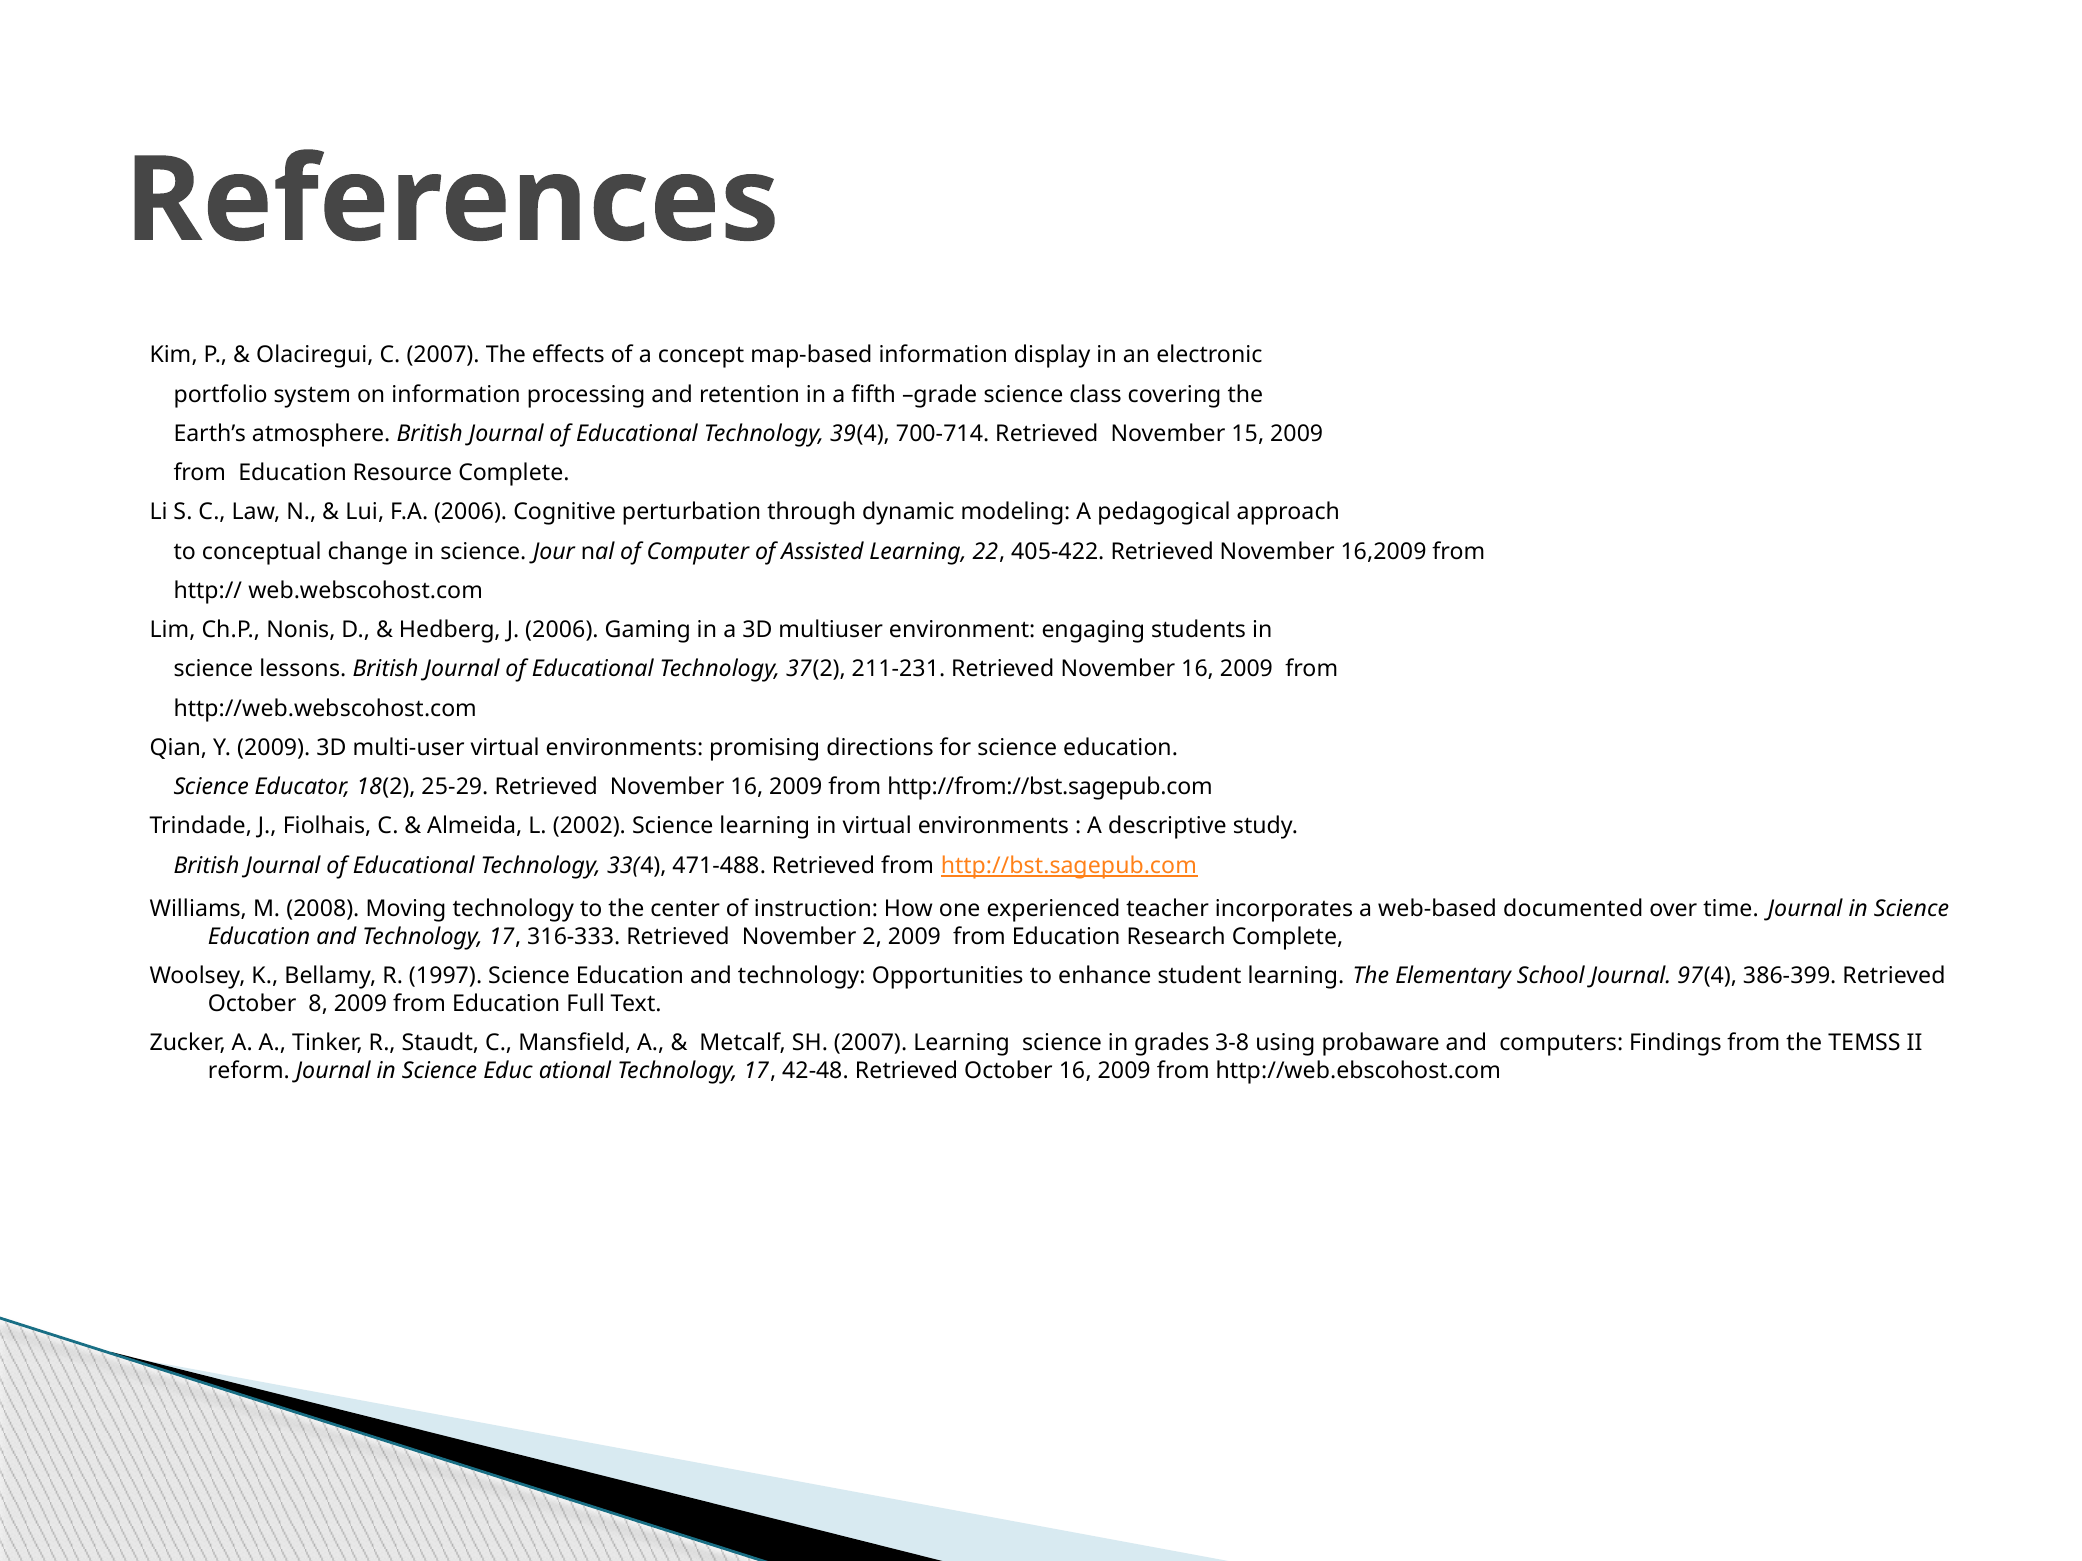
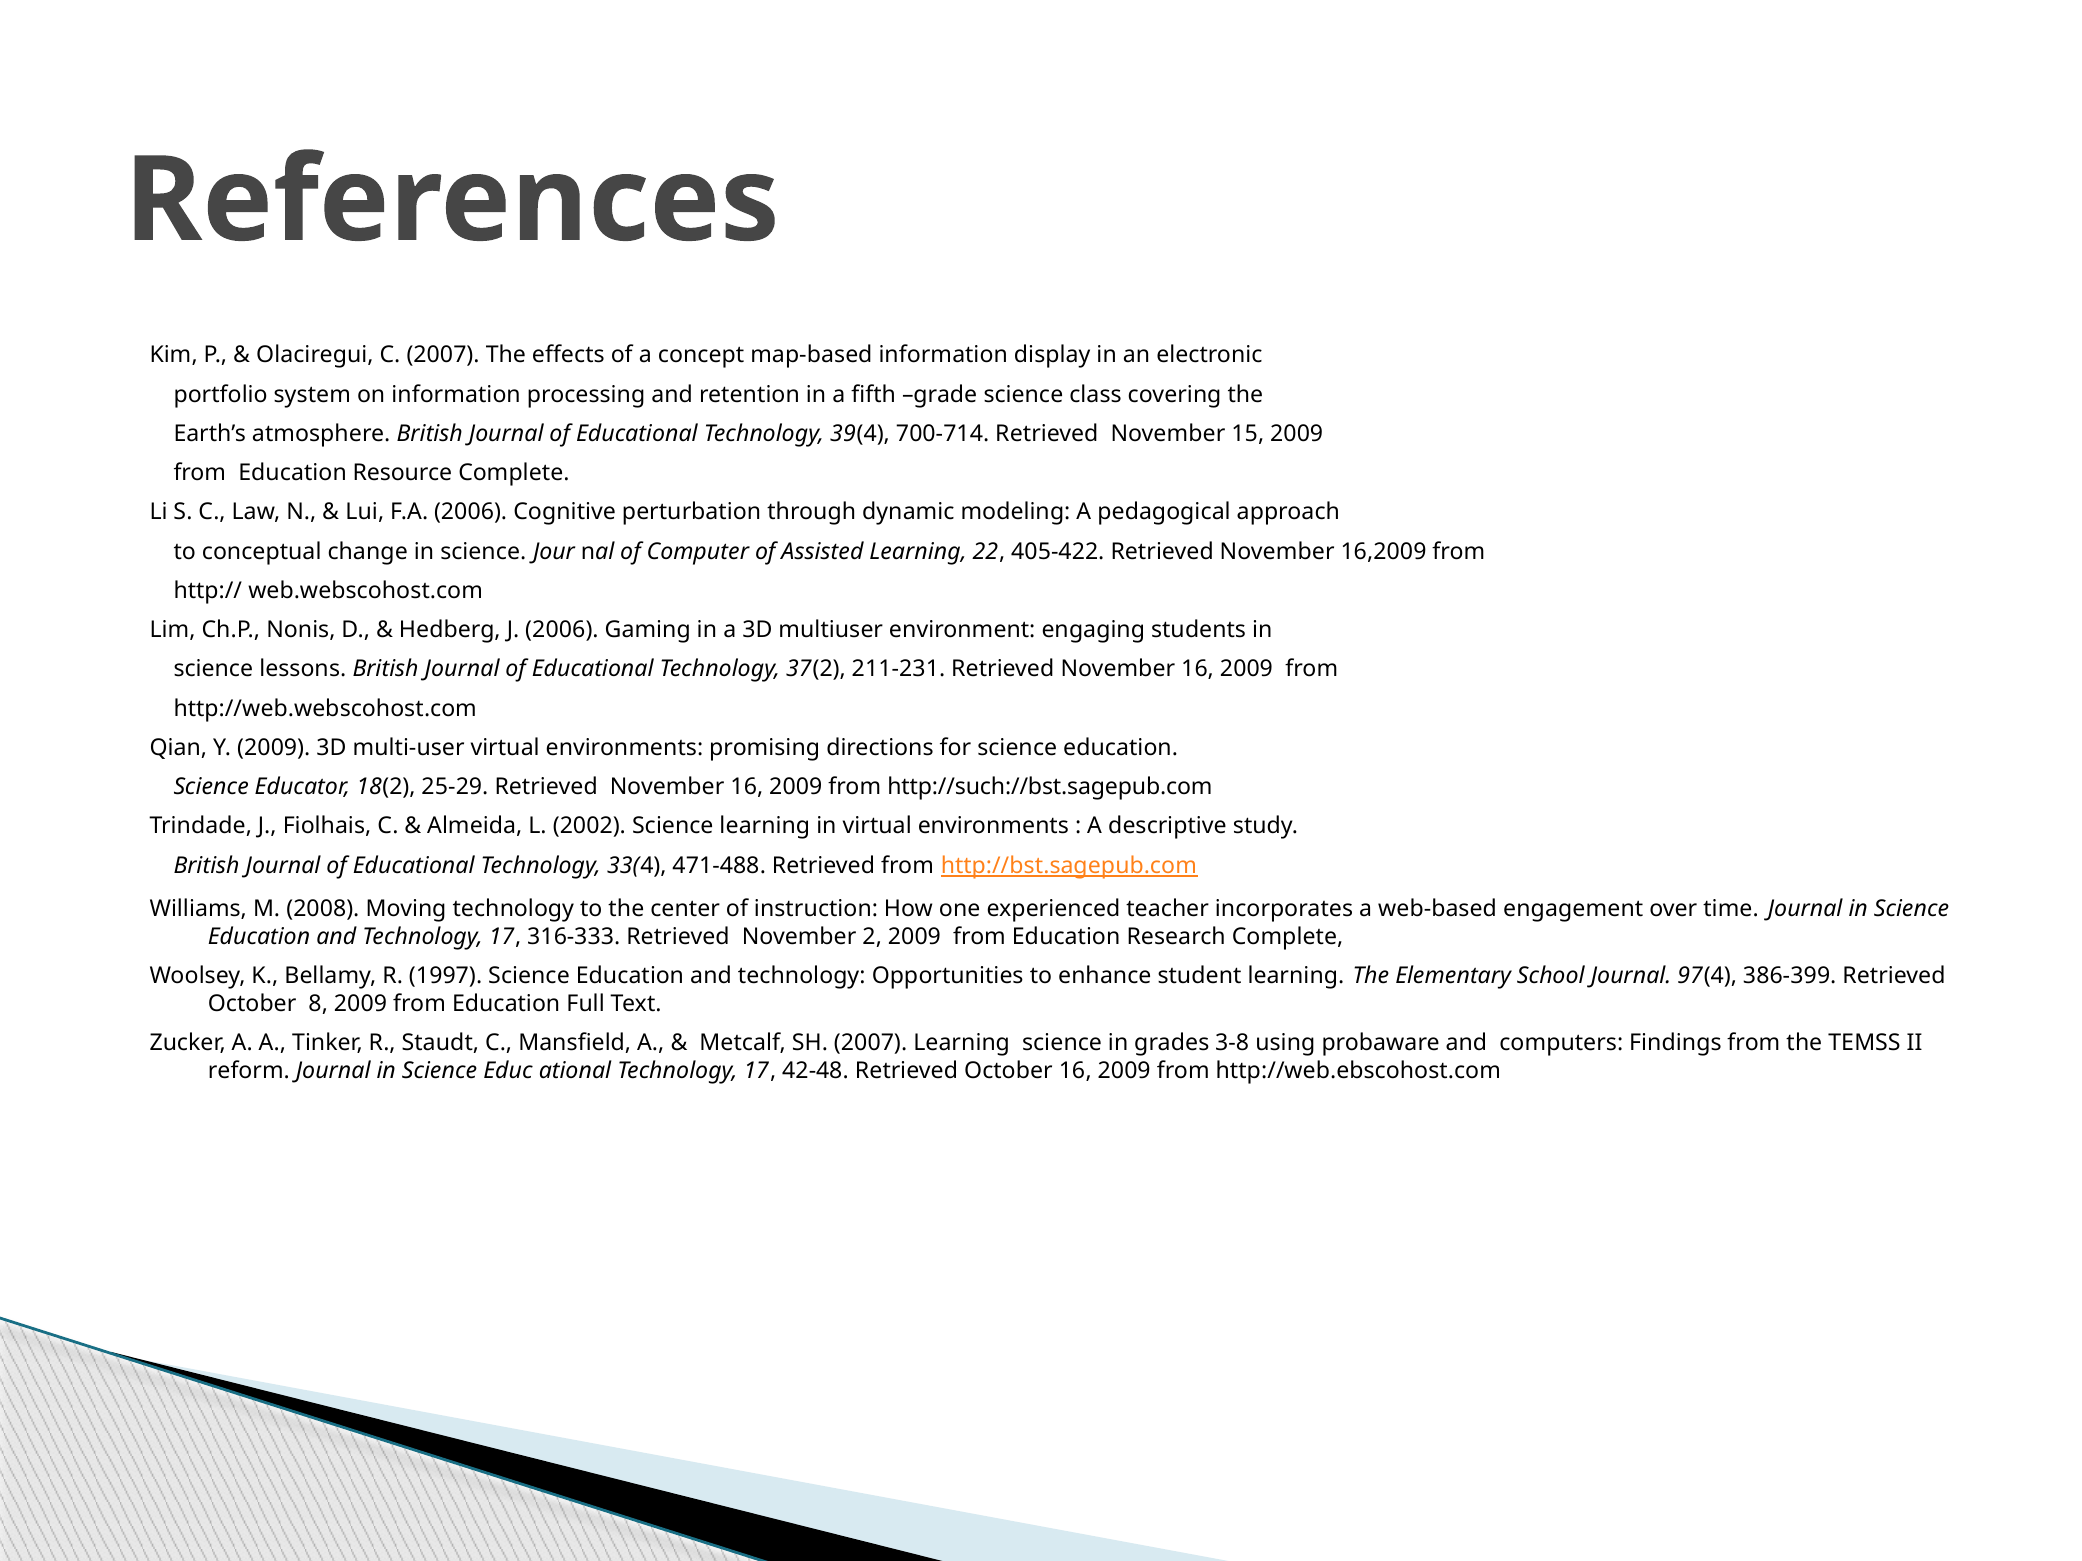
http://from://bst.sagepub.com: http://from://bst.sagepub.com -> http://such://bst.sagepub.com
documented: documented -> engagement
